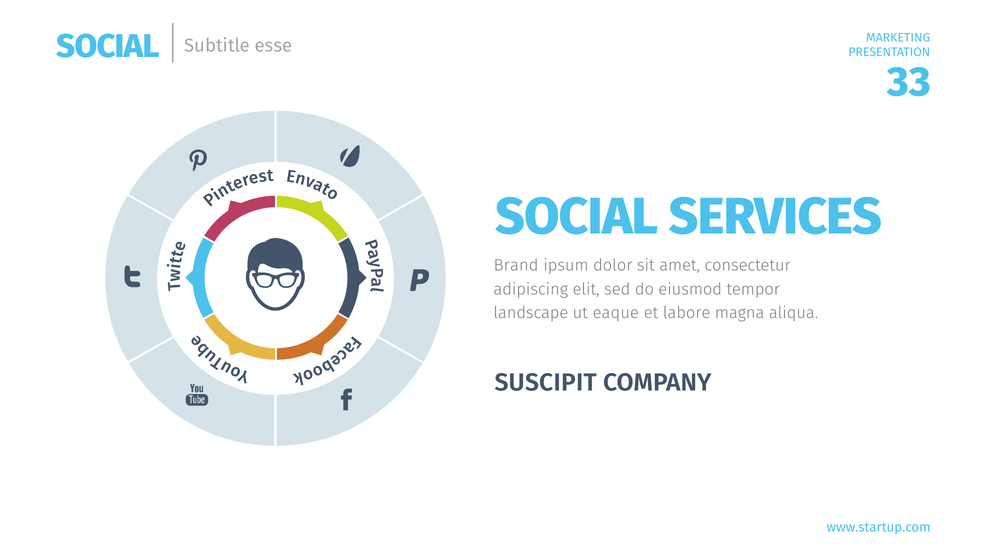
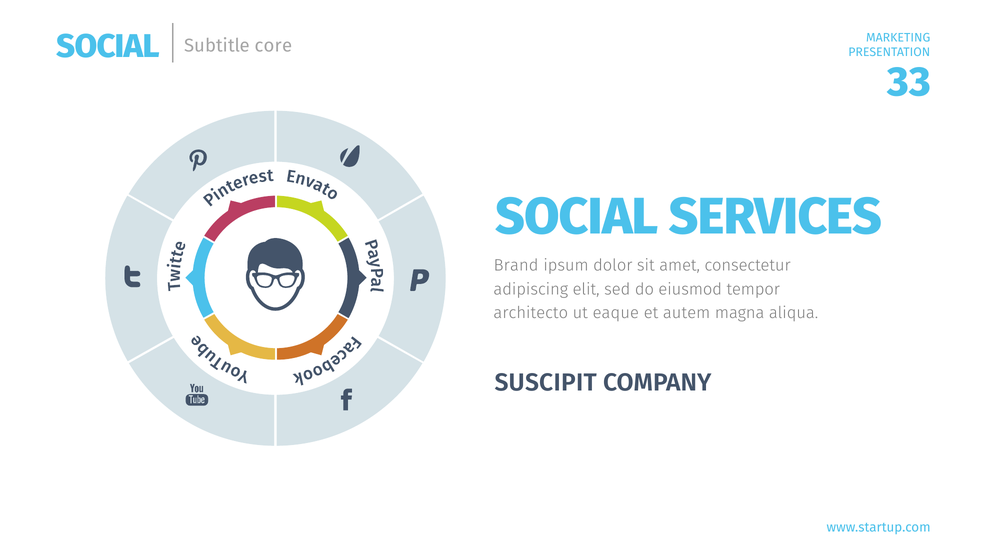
esse: esse -> core
landscape: landscape -> architecto
labore: labore -> autem
